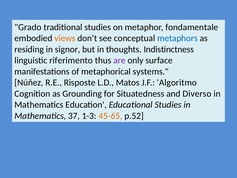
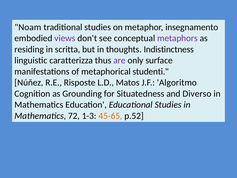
Grado: Grado -> Noam
fondamentale: fondamentale -> insegnamento
views colour: orange -> purple
metaphors colour: blue -> purple
signor: signor -> scritta
riferimento: riferimento -> caratterizza
systems: systems -> studenti
37: 37 -> 72
